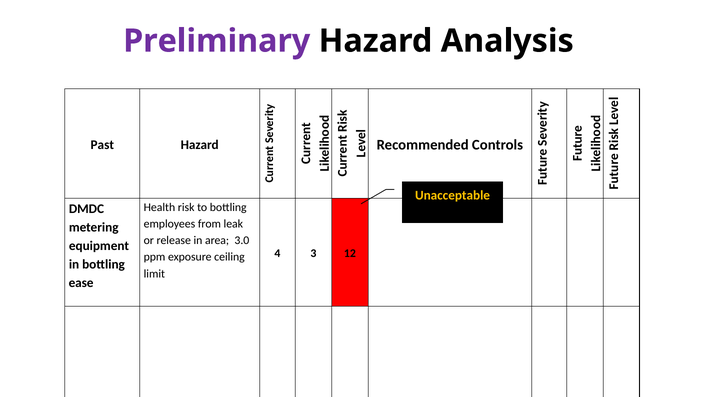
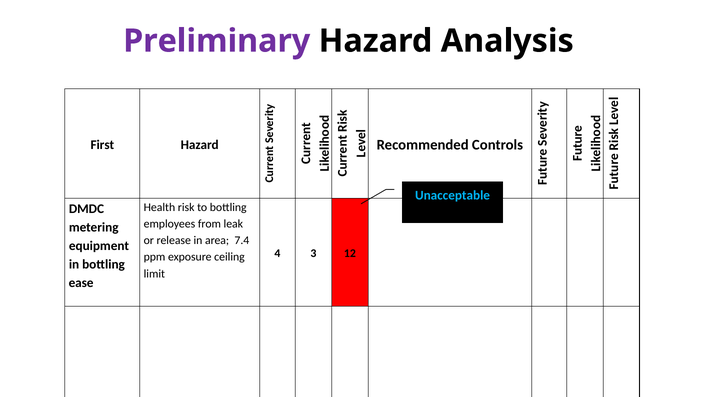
Past: Past -> First
Unacceptable colour: yellow -> light blue
3.0: 3.0 -> 7.4
